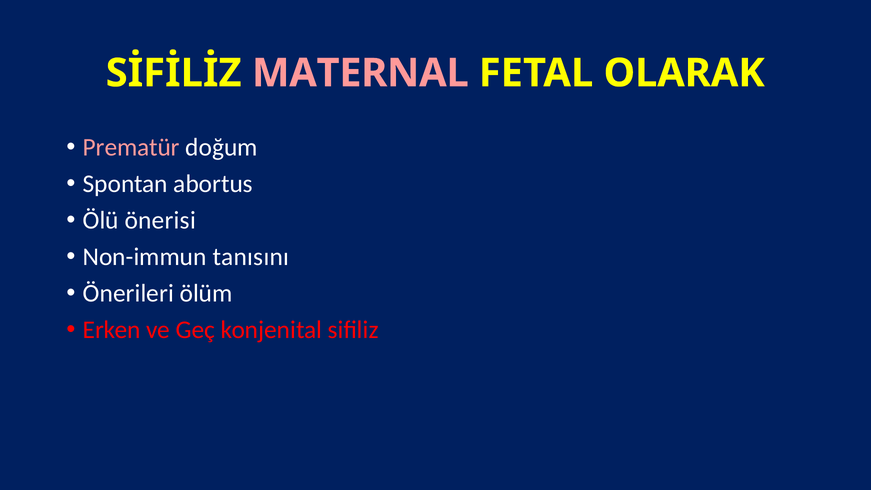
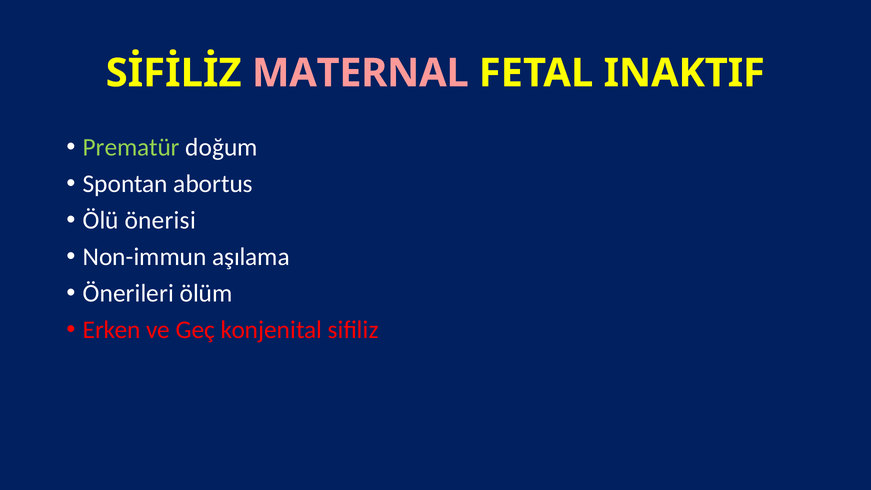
OLARAK: OLARAK -> INAKTIF
Prematür colour: pink -> light green
tanısını: tanısını -> aşılama
